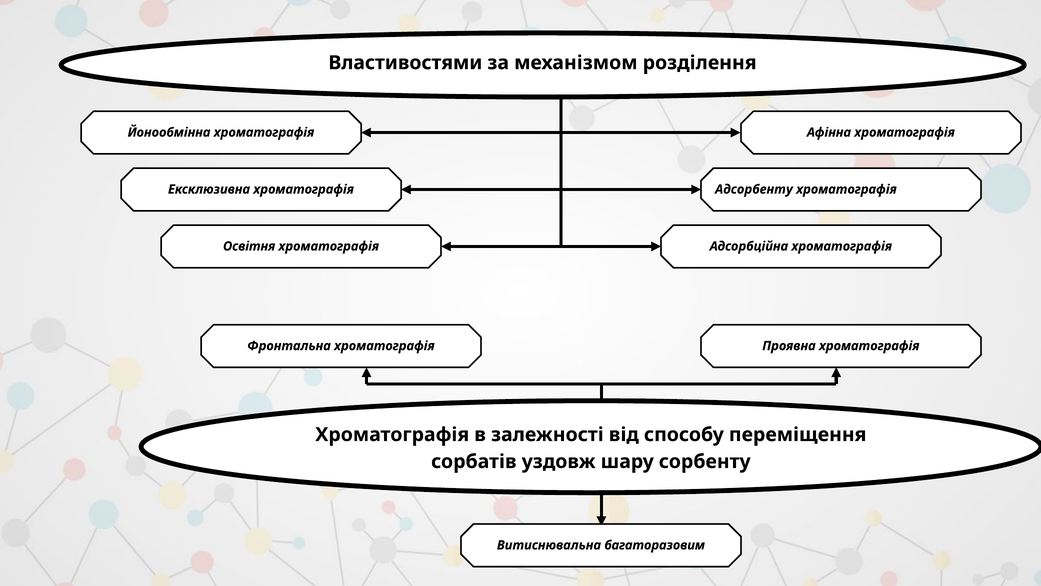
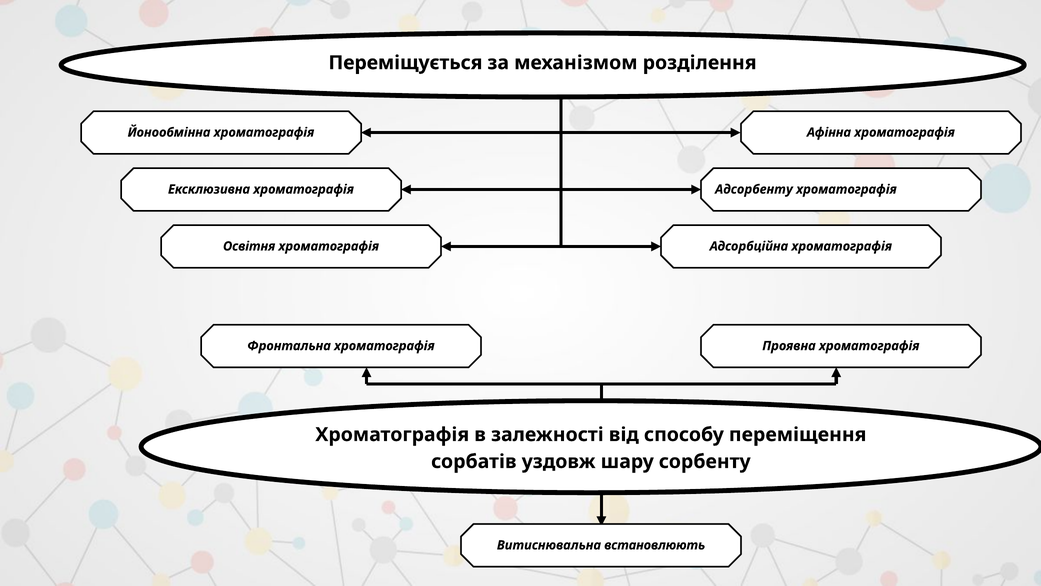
Властивостями: Властивостями -> Переміщується
багаторазовим: багаторазовим -> встановлюють
